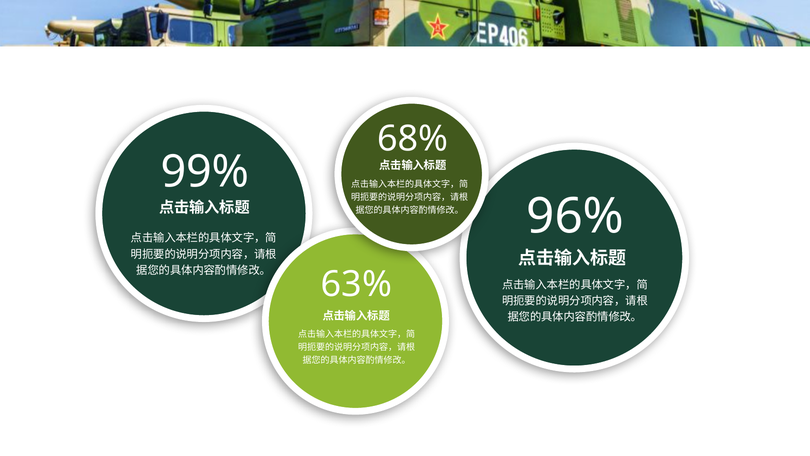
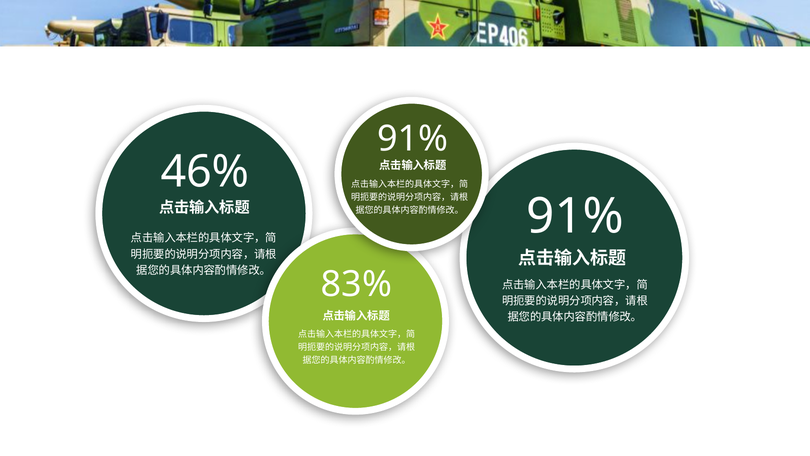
68% at (413, 139): 68% -> 91%
99%: 99% -> 46%
96% at (575, 216): 96% -> 91%
63%: 63% -> 83%
